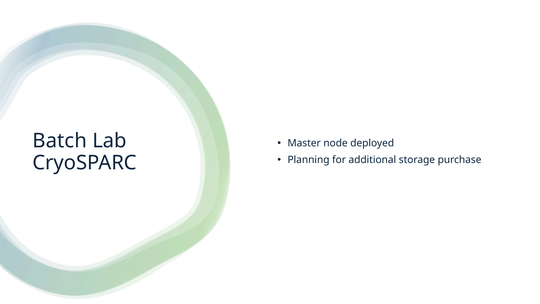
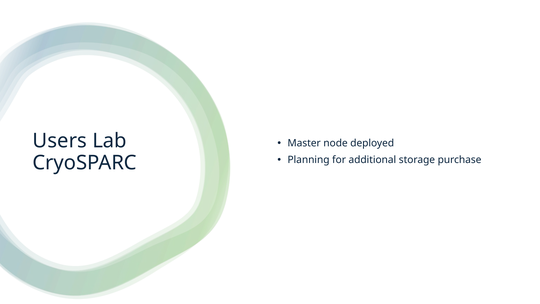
Batch: Batch -> Users
